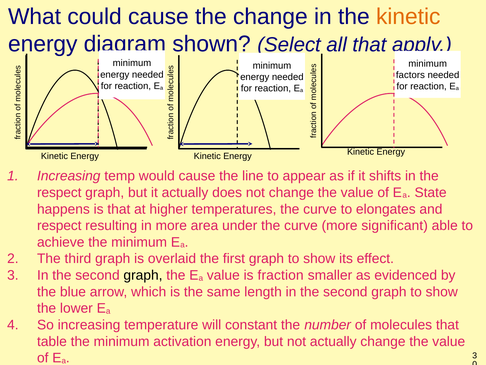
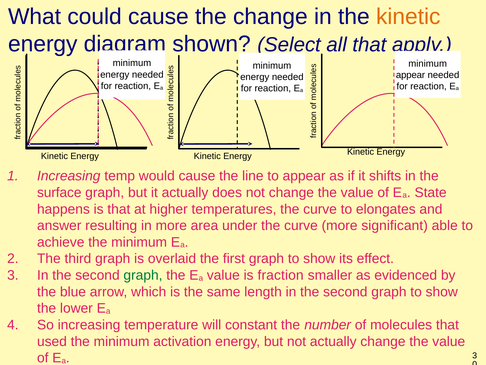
factors at (410, 75): factors -> appear
respect at (59, 192): respect -> surface
respect at (59, 225): respect -> answer
graph at (143, 275) colour: black -> green
table: table -> used
